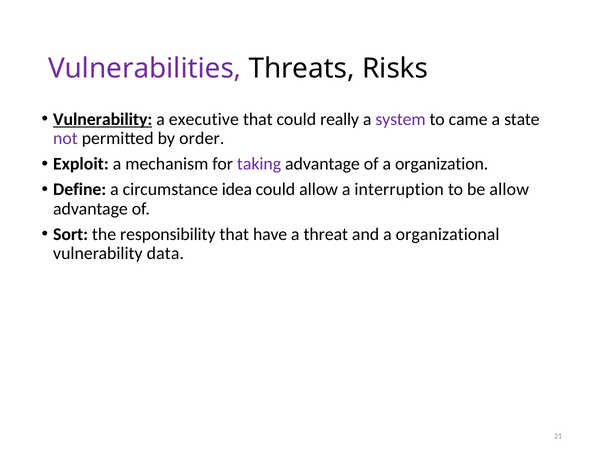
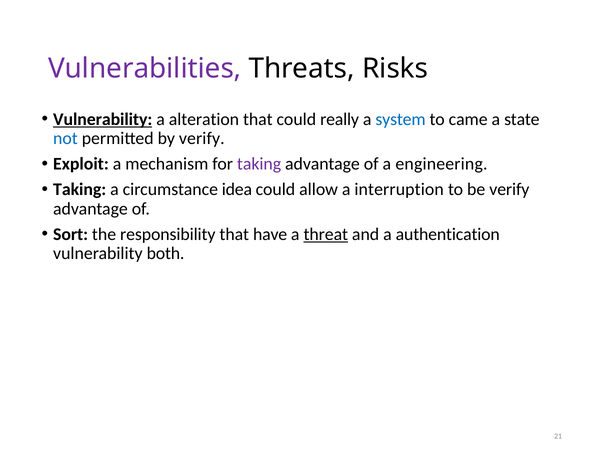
executive: executive -> alteration
system colour: purple -> blue
not colour: purple -> blue
by order: order -> verify
organization: organization -> engineering
Define at (80, 190): Define -> Taking
be allow: allow -> verify
threat underline: none -> present
organizational: organizational -> authentication
data: data -> both
